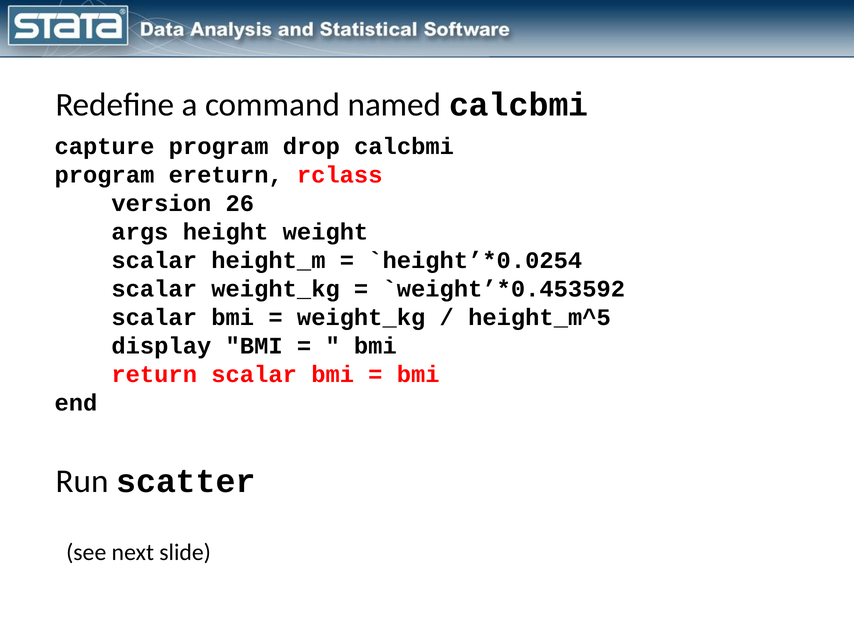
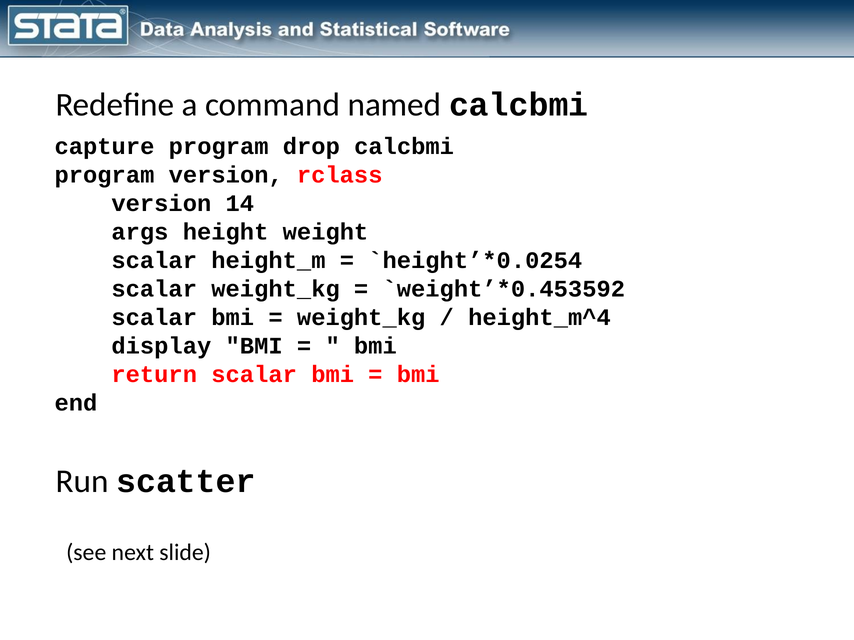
program ereturn: ereturn -> version
26: 26 -> 14
height_m^5: height_m^5 -> height_m^4
